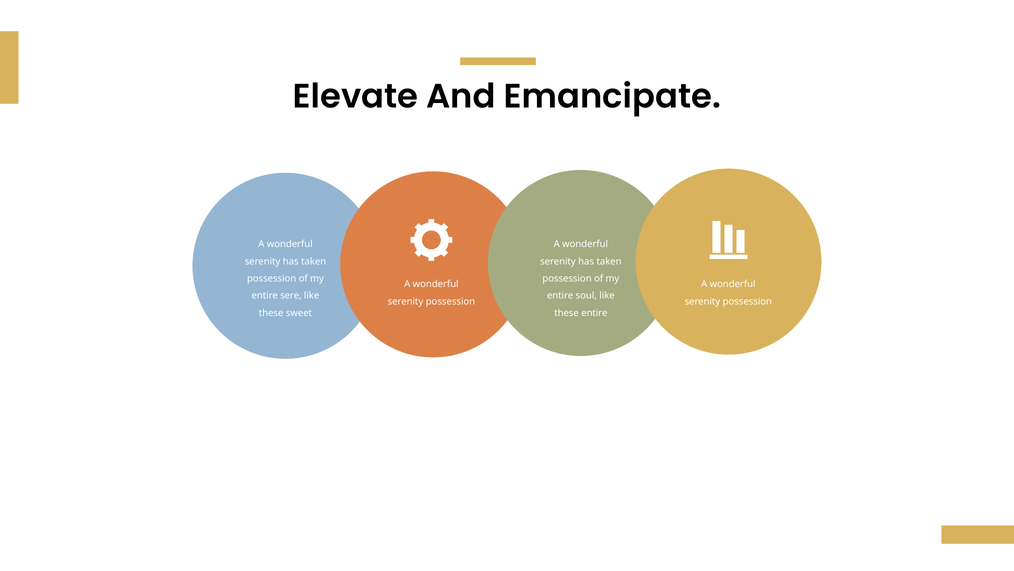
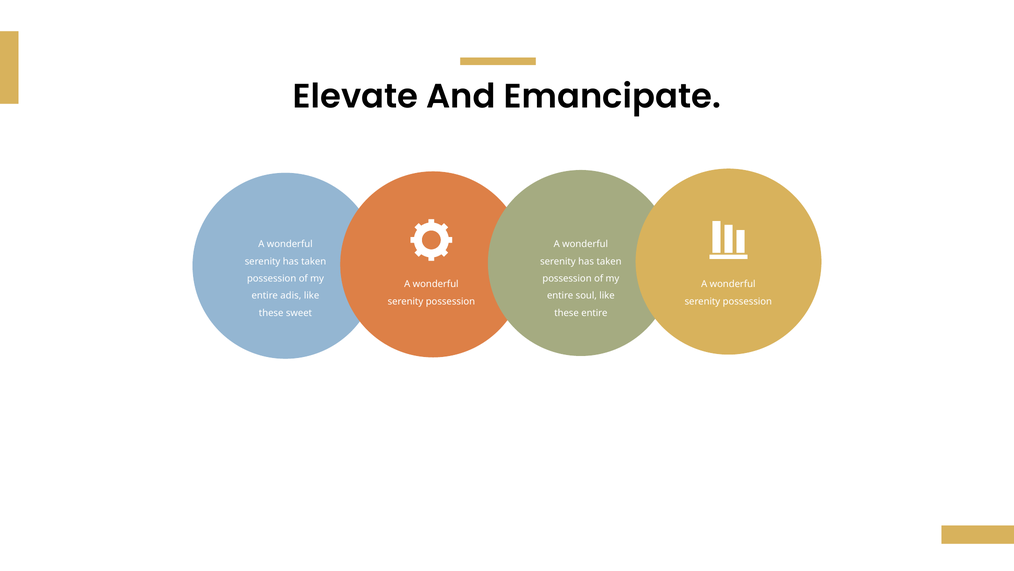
sere: sere -> adis
